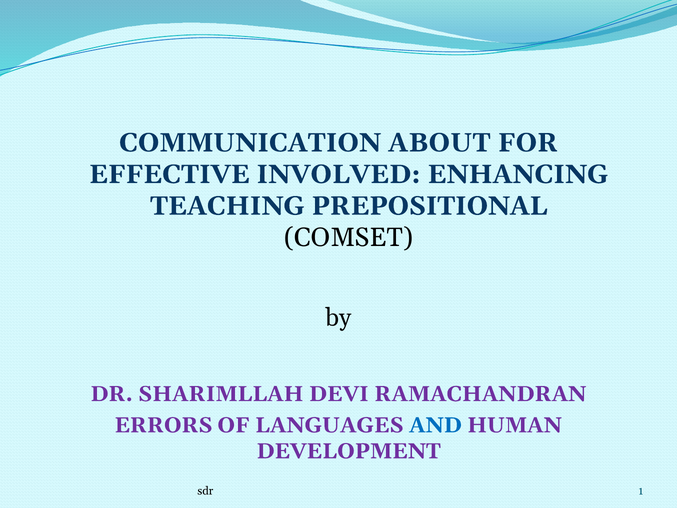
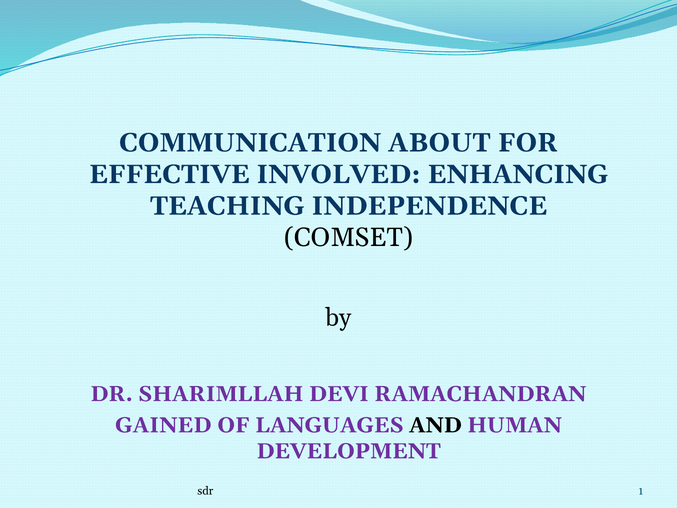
PREPOSITIONAL: PREPOSITIONAL -> INDEPENDENCE
ERRORS: ERRORS -> GAINED
AND colour: blue -> black
